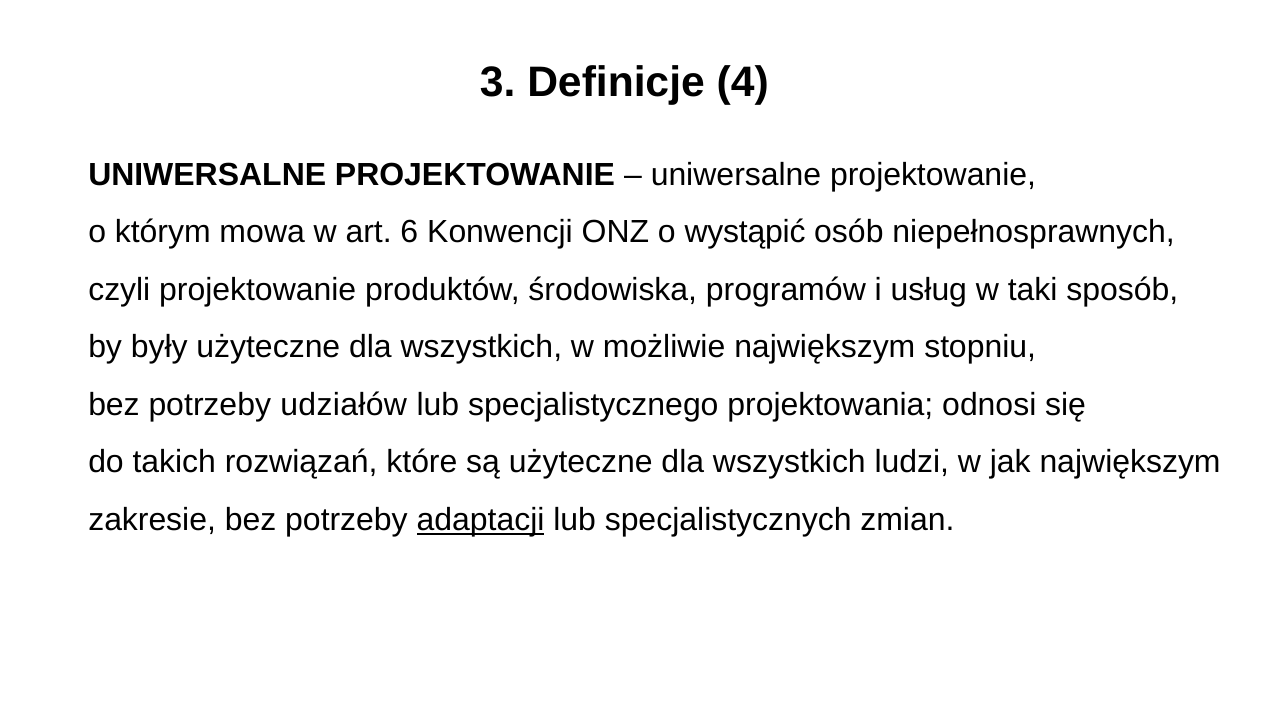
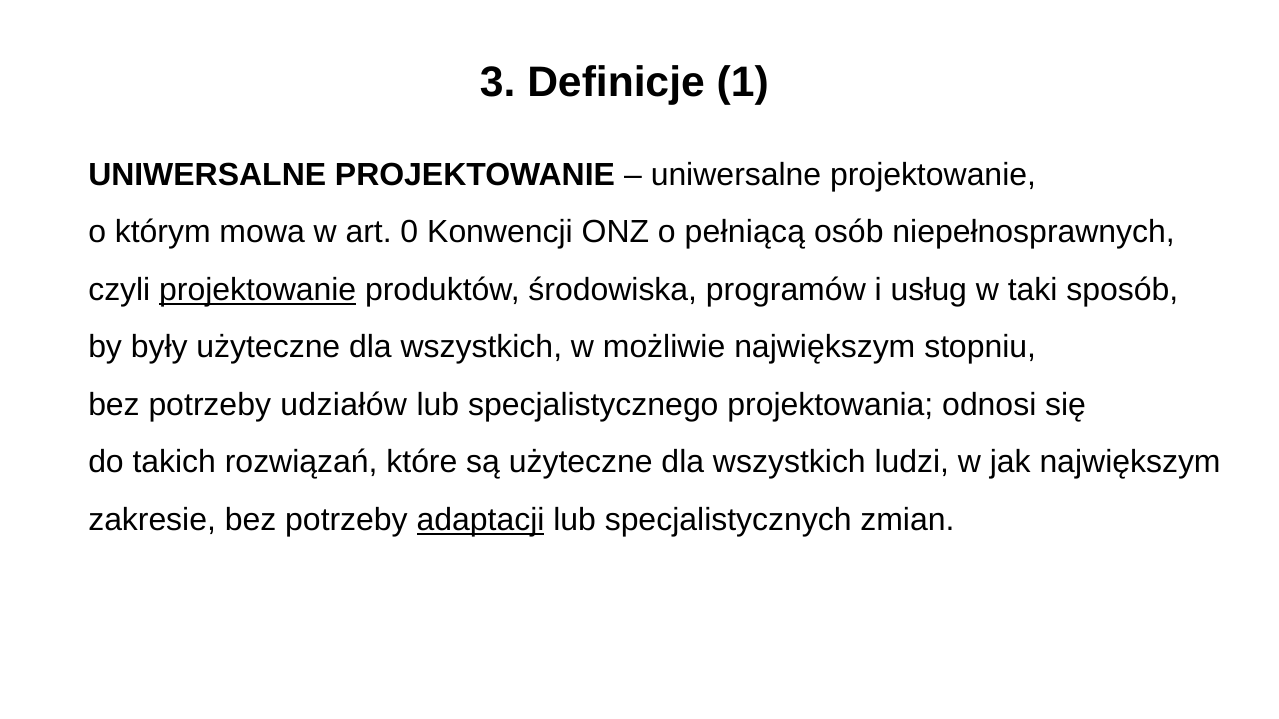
4: 4 -> 1
6: 6 -> 0
wystąpić: wystąpić -> pełniącą
projektowanie at (258, 290) underline: none -> present
